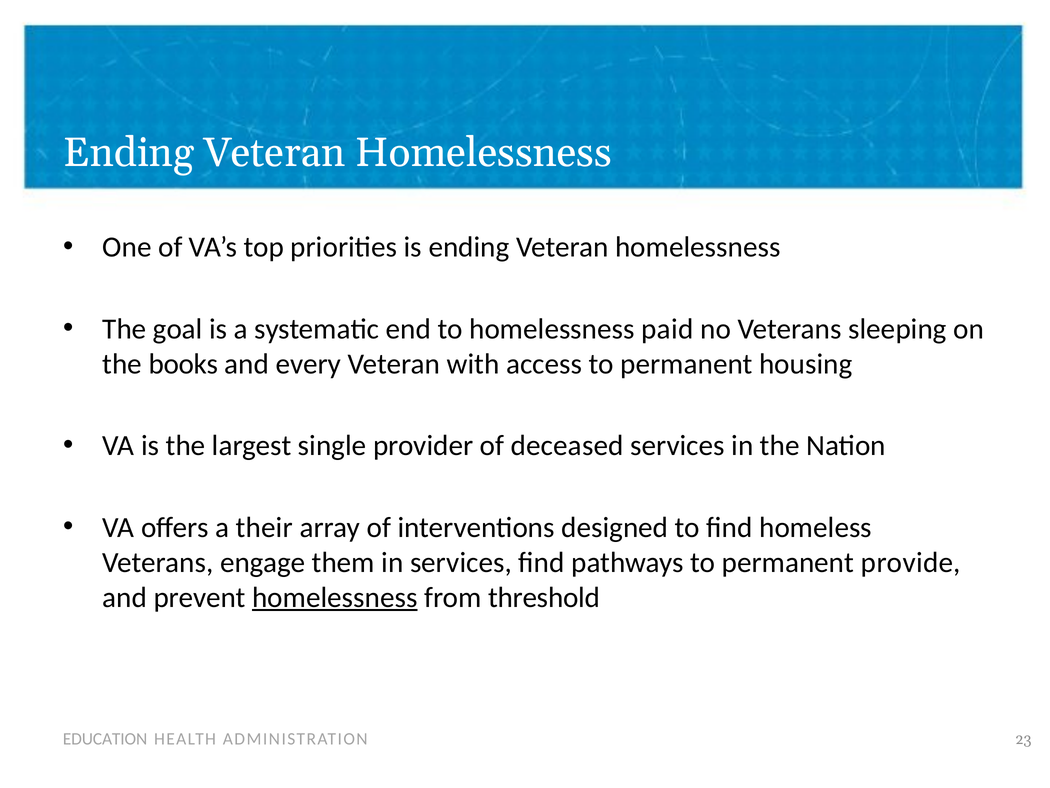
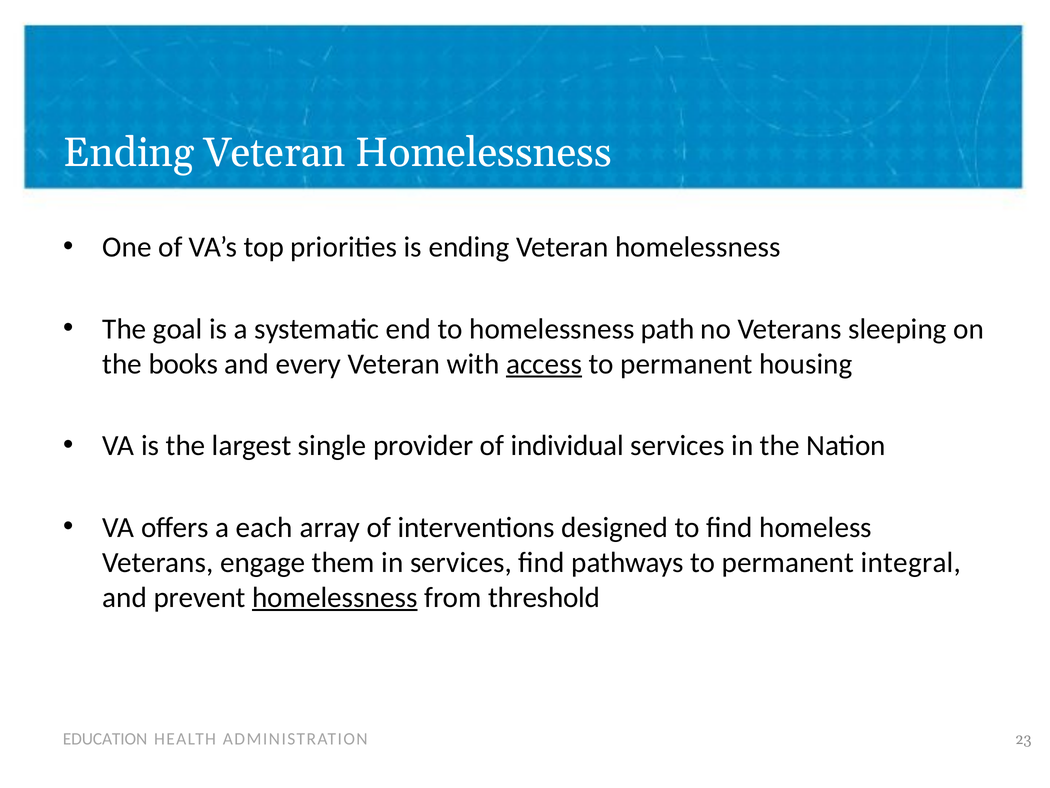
paid: paid -> path
access underline: none -> present
deceased: deceased -> individual
their: their -> each
provide: provide -> integral
